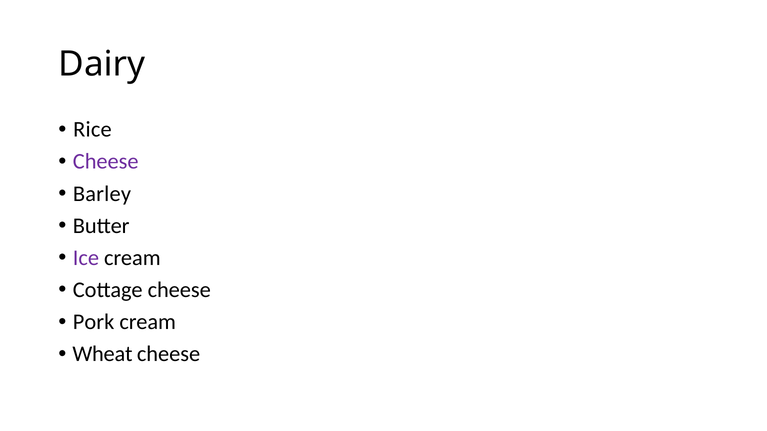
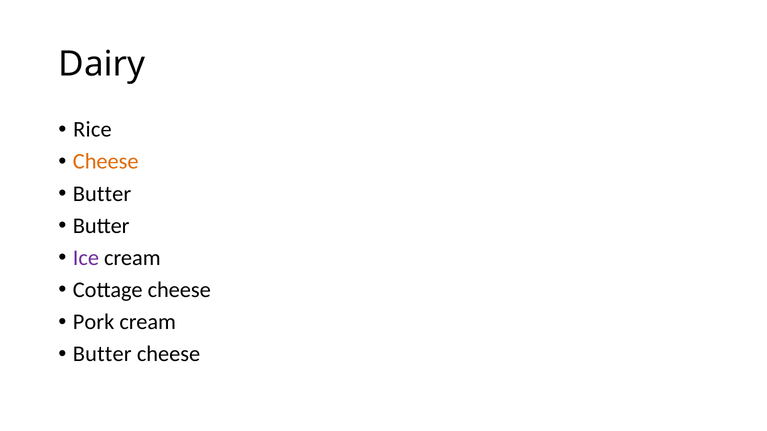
Cheese at (106, 162) colour: purple -> orange
Barley at (102, 194): Barley -> Butter
Wheat at (102, 354): Wheat -> Butter
